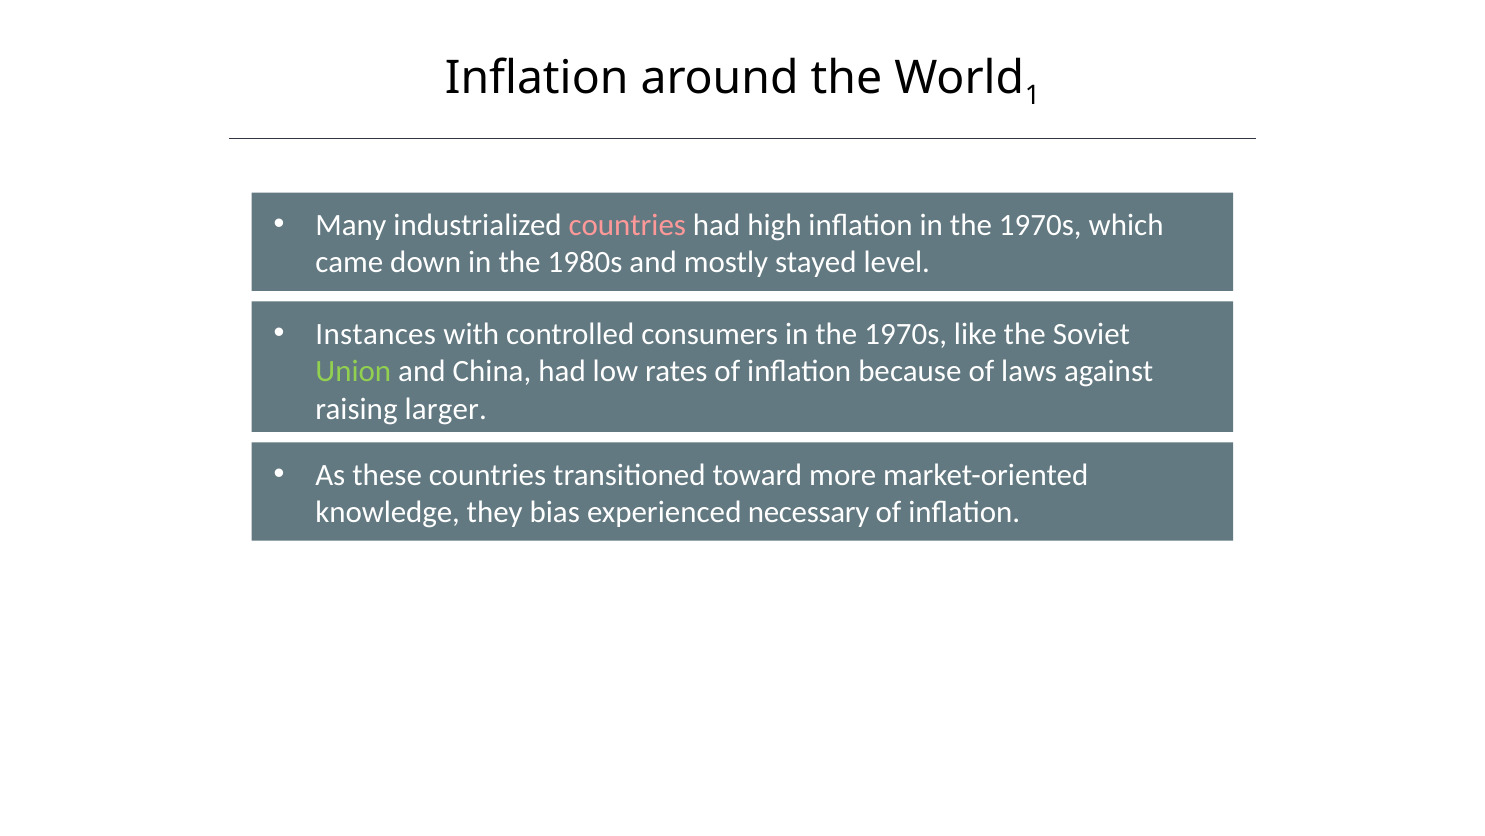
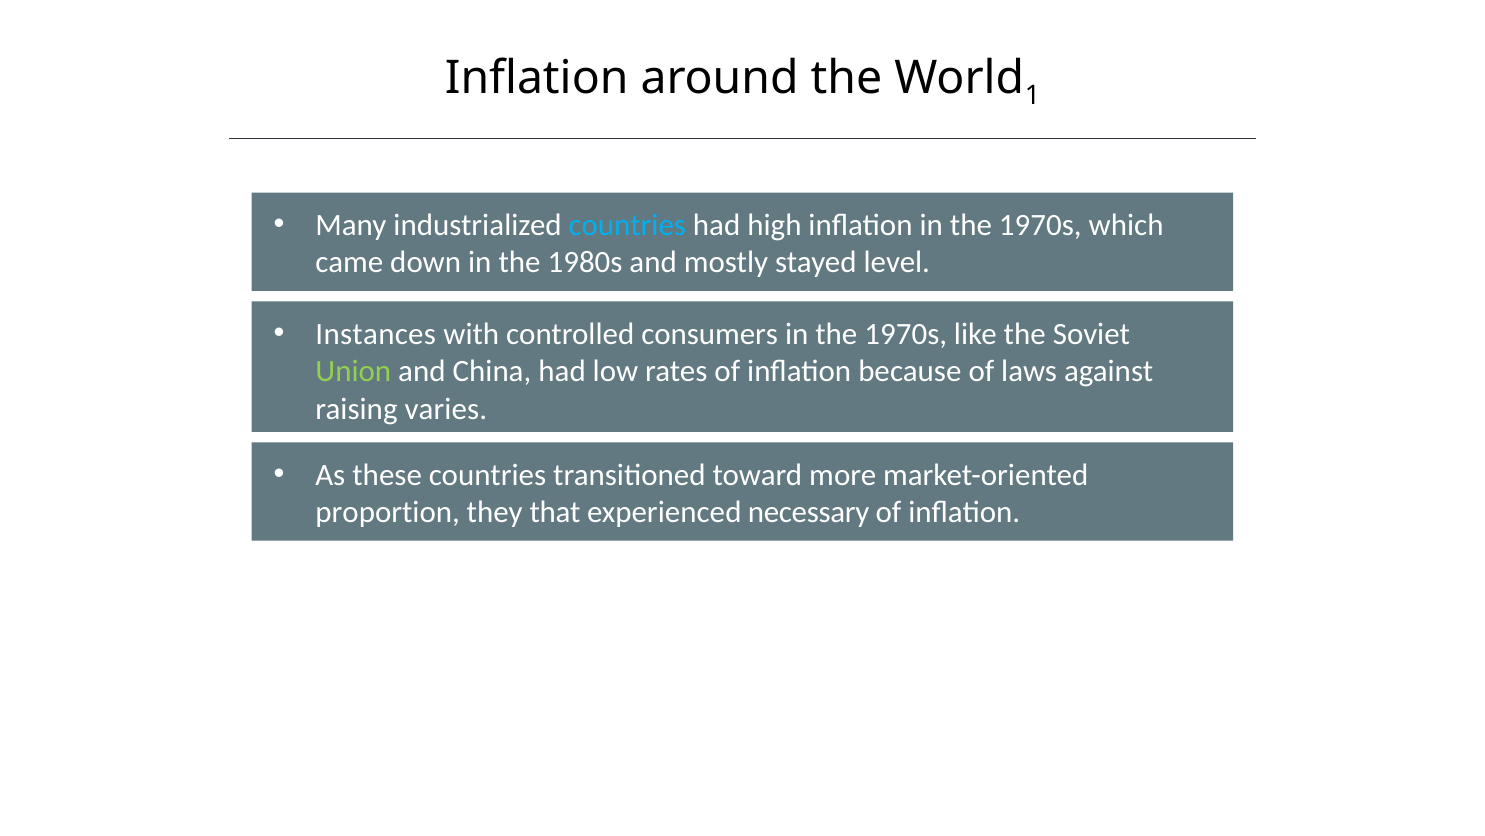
countries at (627, 225) colour: pink -> light blue
larger: larger -> varies
knowledge: knowledge -> proportion
bias: bias -> that
